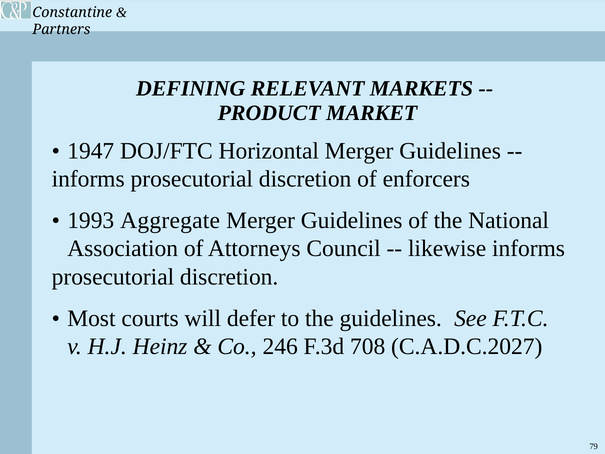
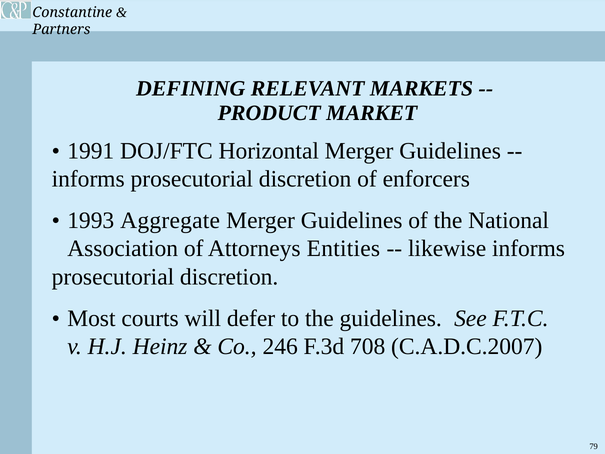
1947: 1947 -> 1991
Council: Council -> Entities
C.A.D.C.2027: C.A.D.C.2027 -> C.A.D.C.2007
